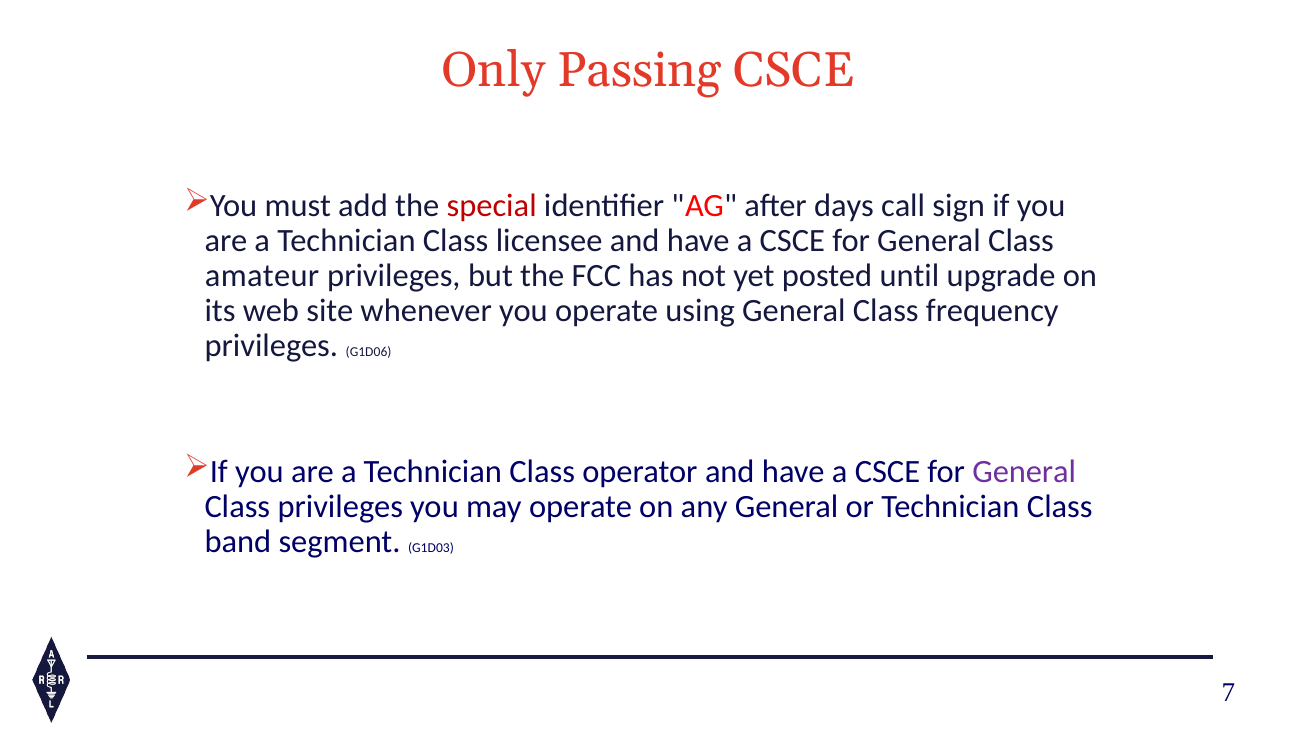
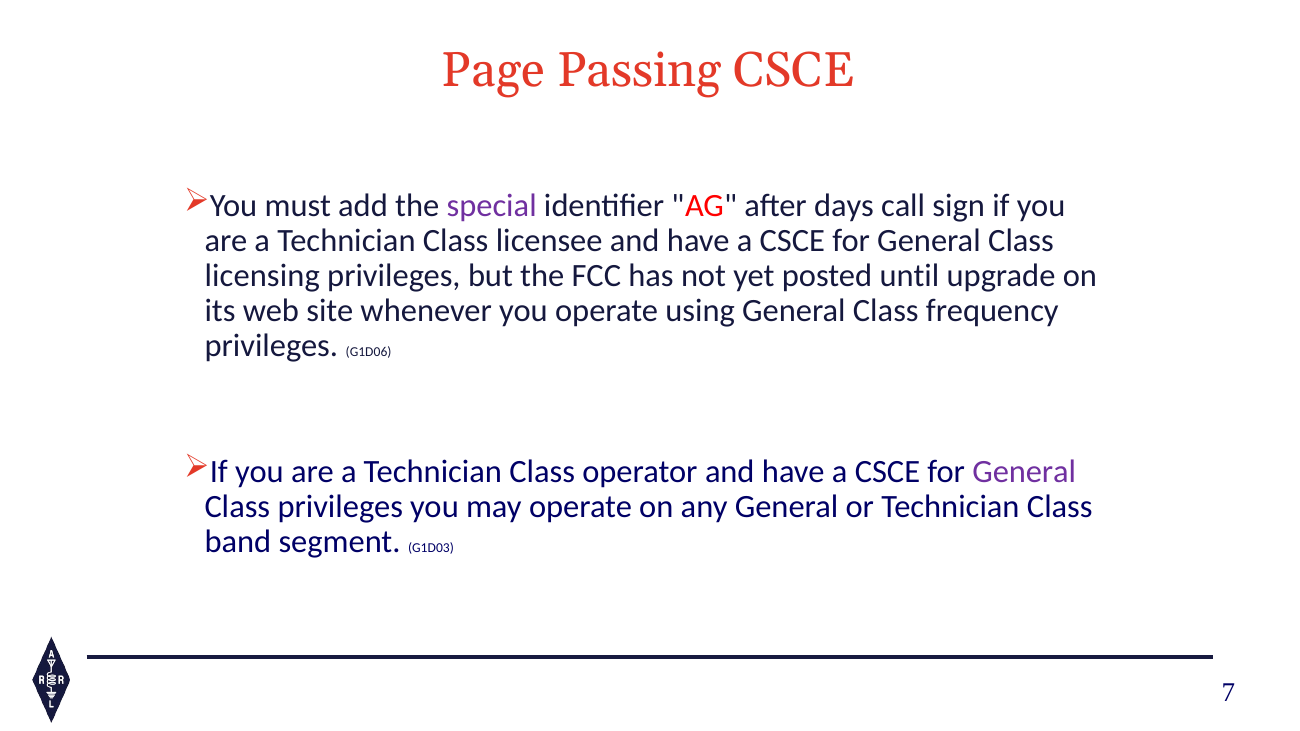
Only: Only -> Page
special colour: red -> purple
amateur: amateur -> licensing
